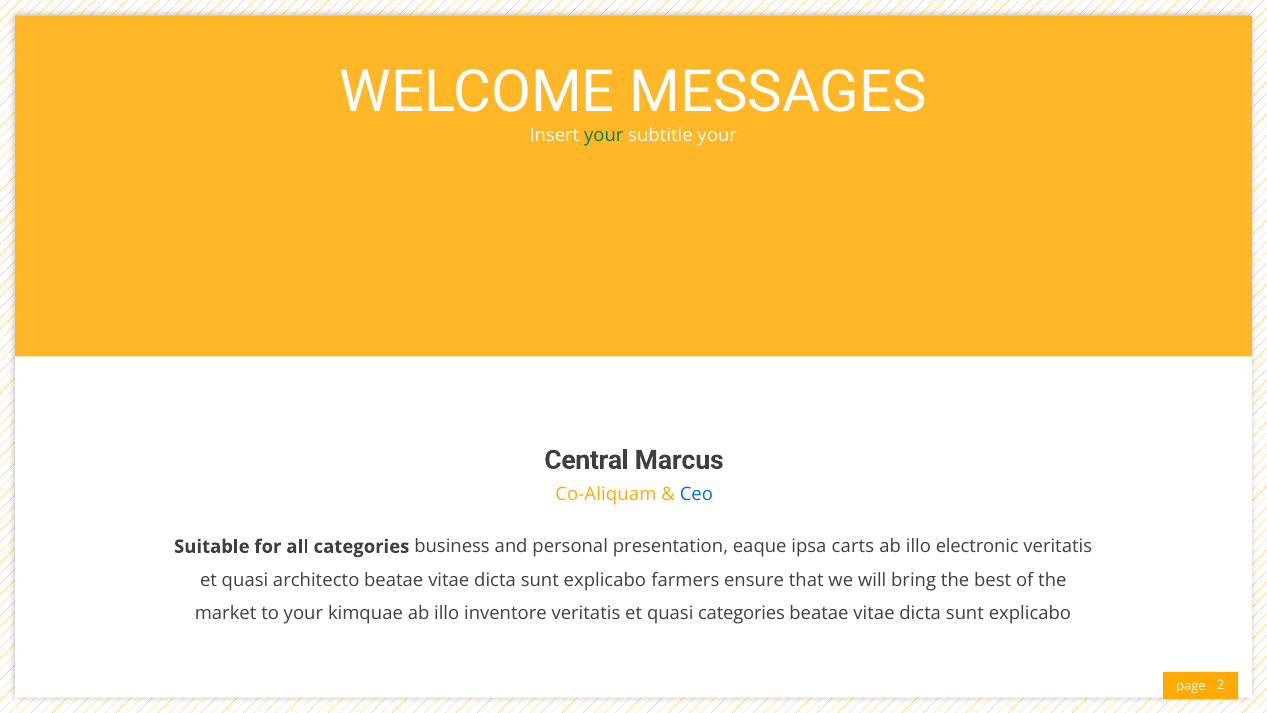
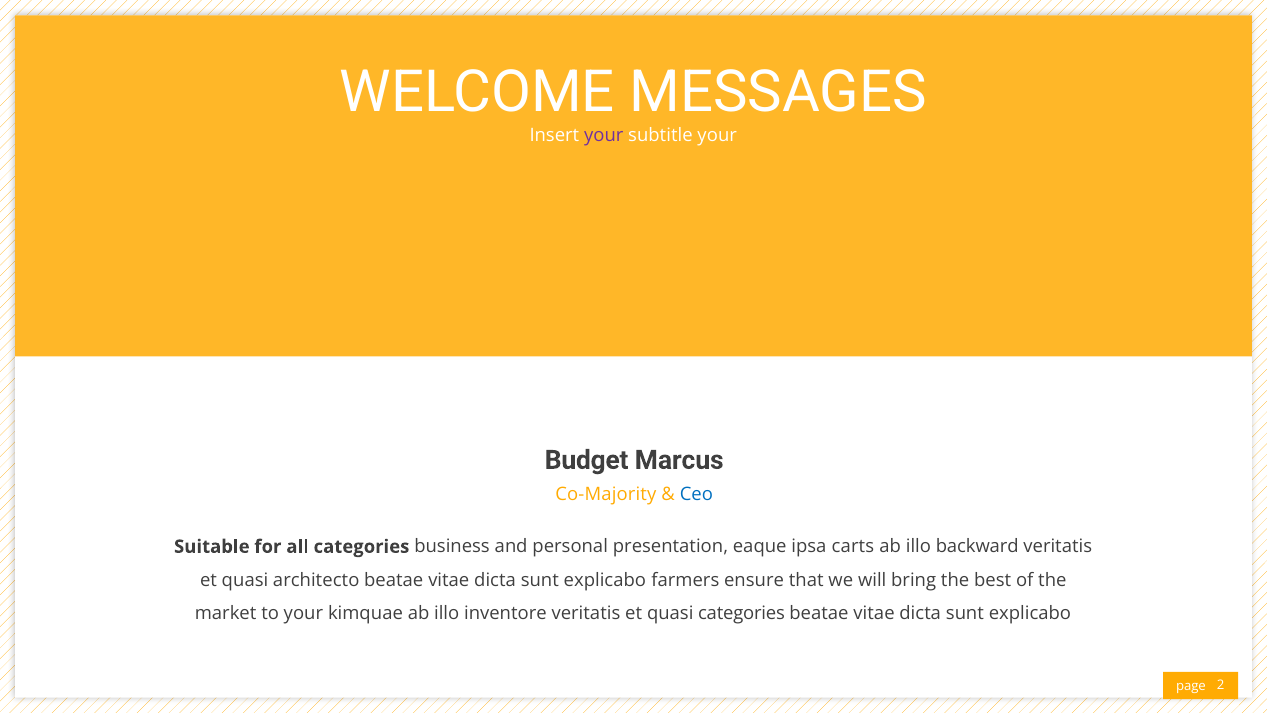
your at (604, 135) colour: green -> purple
Central: Central -> Budget
Co-Aliquam: Co-Aliquam -> Co-Majority
electronic: electronic -> backward
